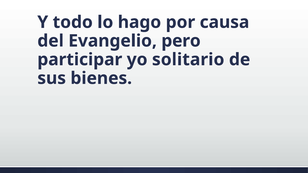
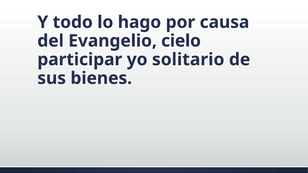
pero: pero -> cielo
